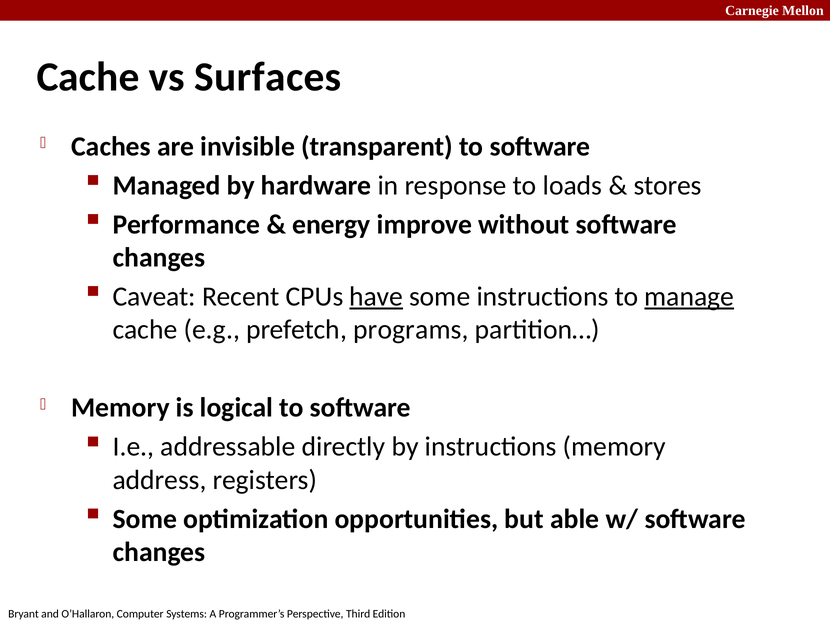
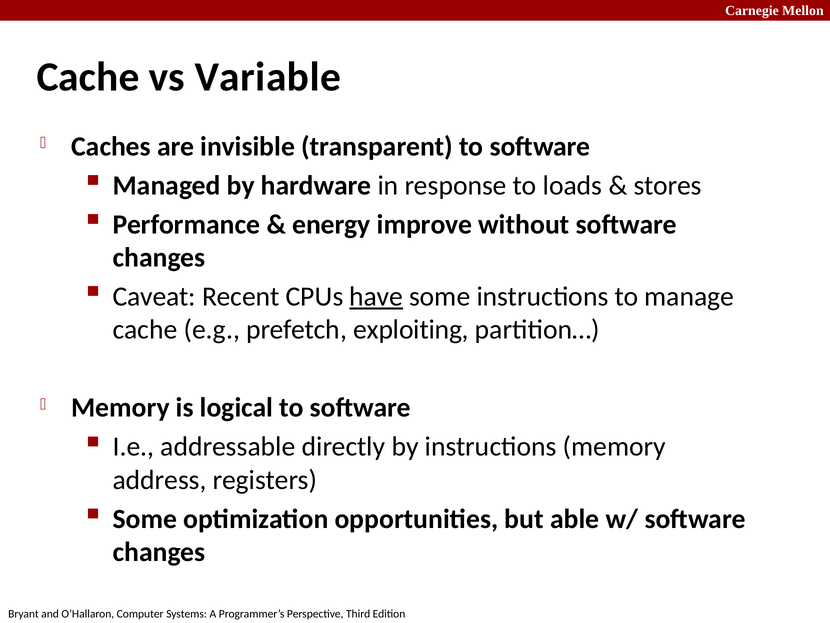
Surfaces: Surfaces -> Variable
manage underline: present -> none
programs: programs -> exploiting
